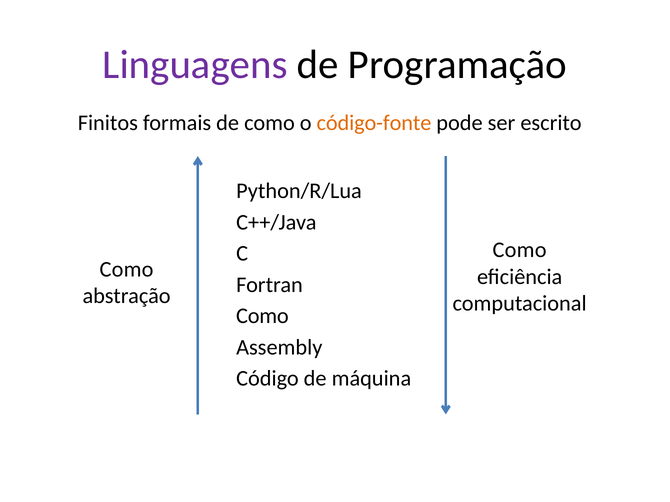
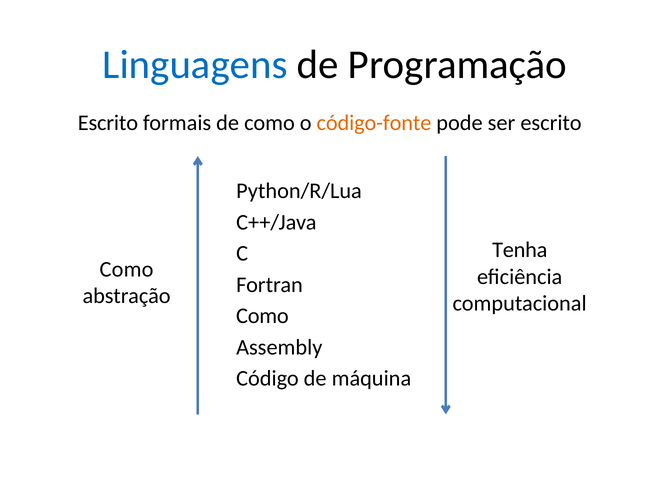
Linguagens colour: purple -> blue
Finitos at (108, 123): Finitos -> Escrito
Como at (520, 250): Como -> Tenha
